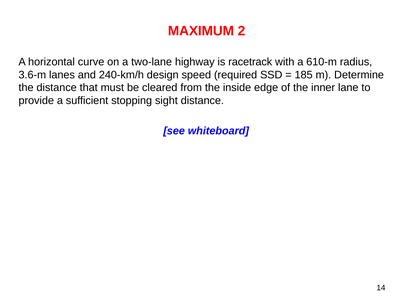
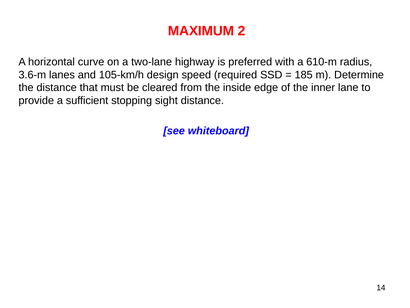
racetrack: racetrack -> preferred
240-km/h: 240-km/h -> 105-km/h
